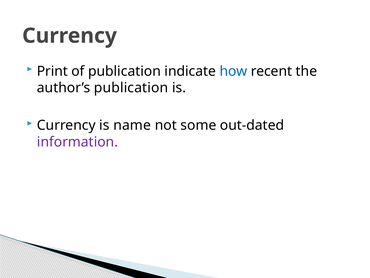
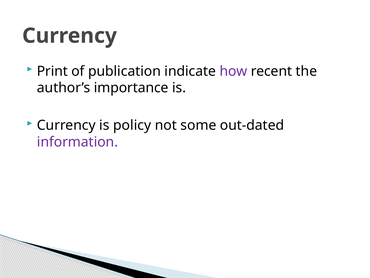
how colour: blue -> purple
author’s publication: publication -> importance
name: name -> policy
